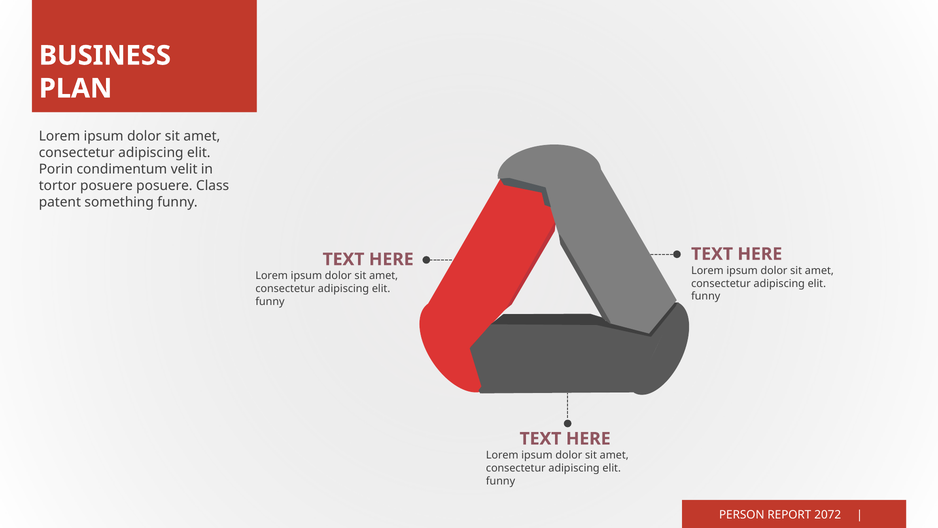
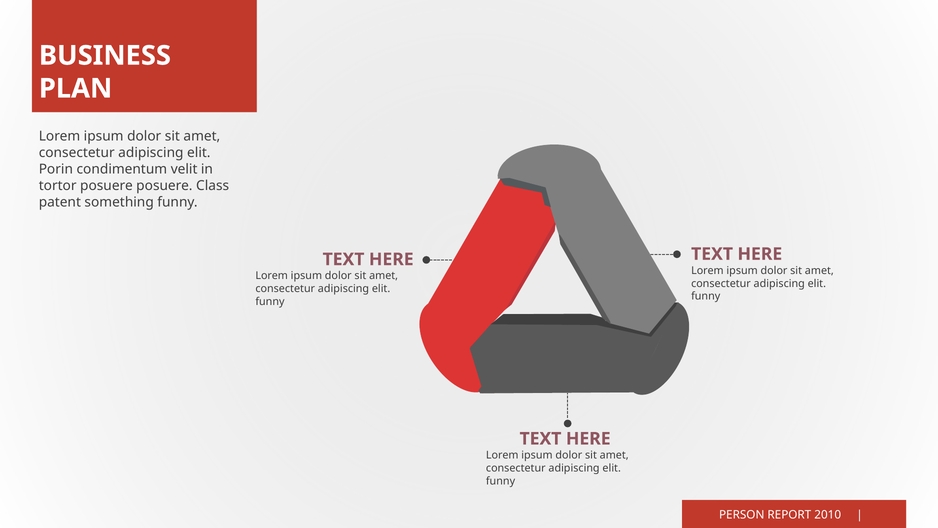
2072: 2072 -> 2010
